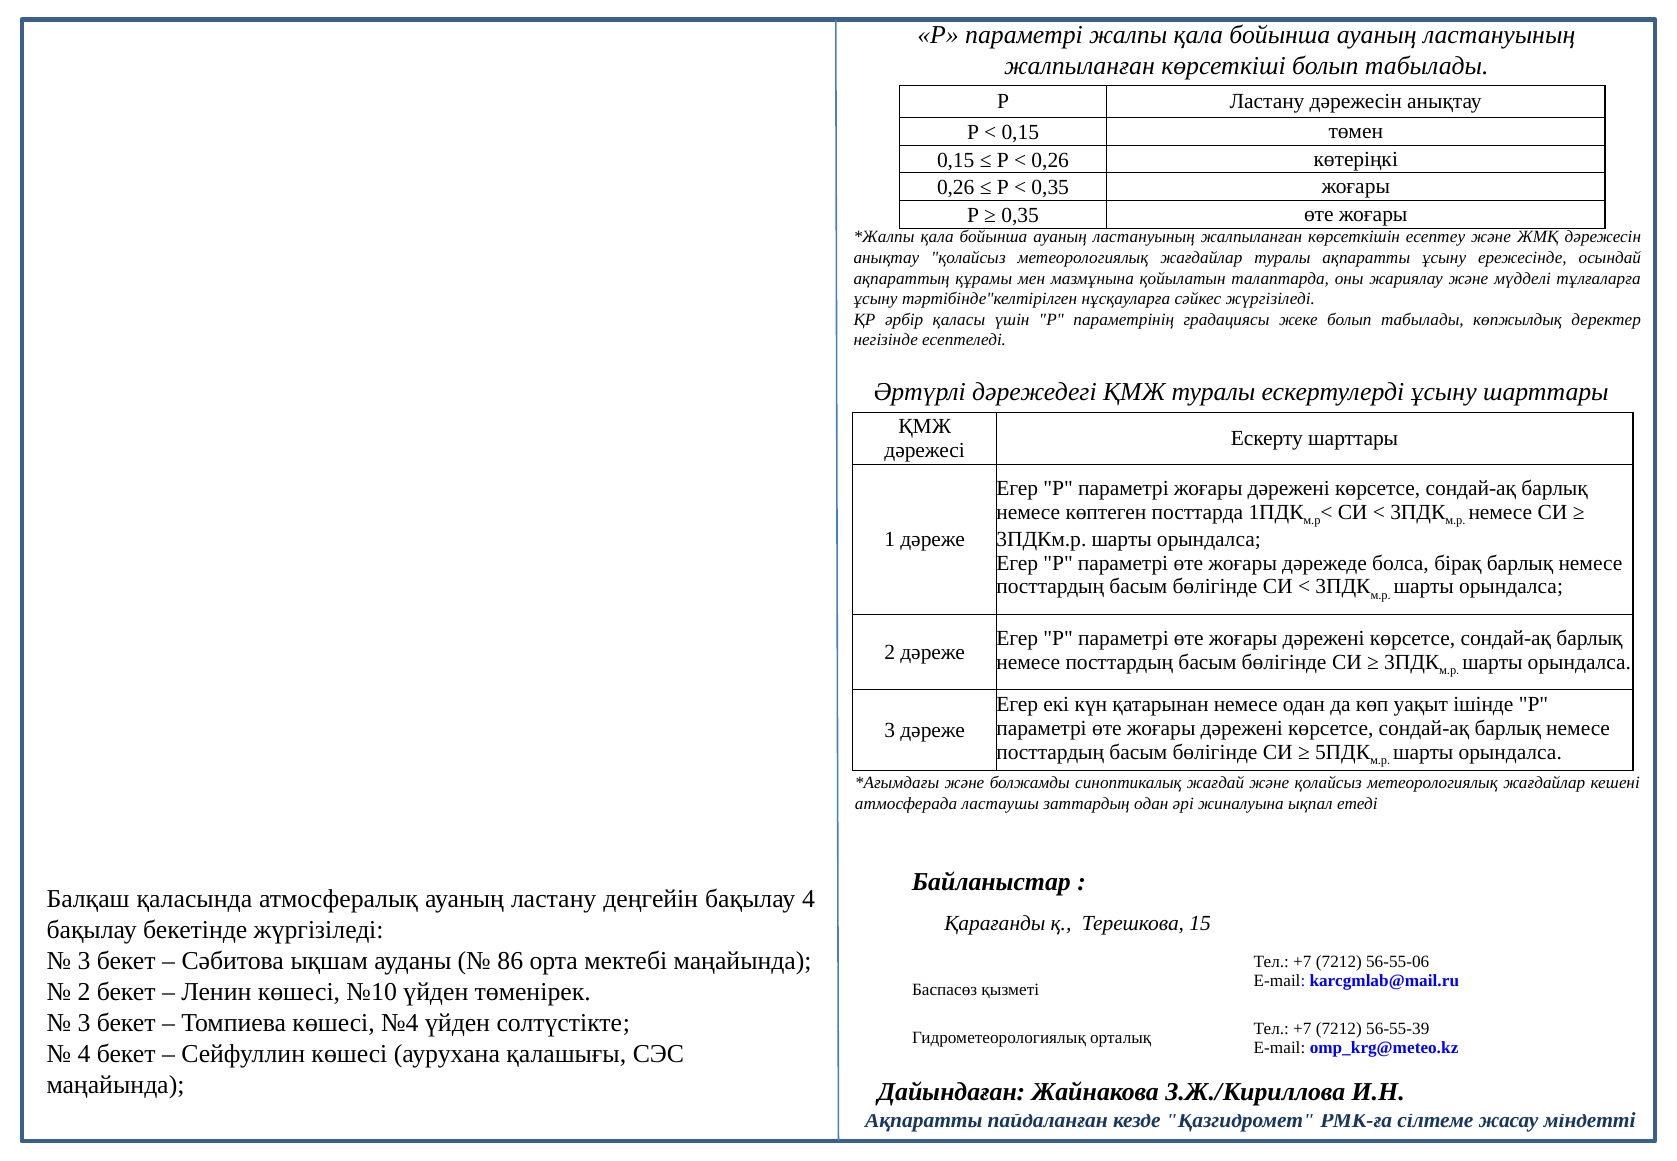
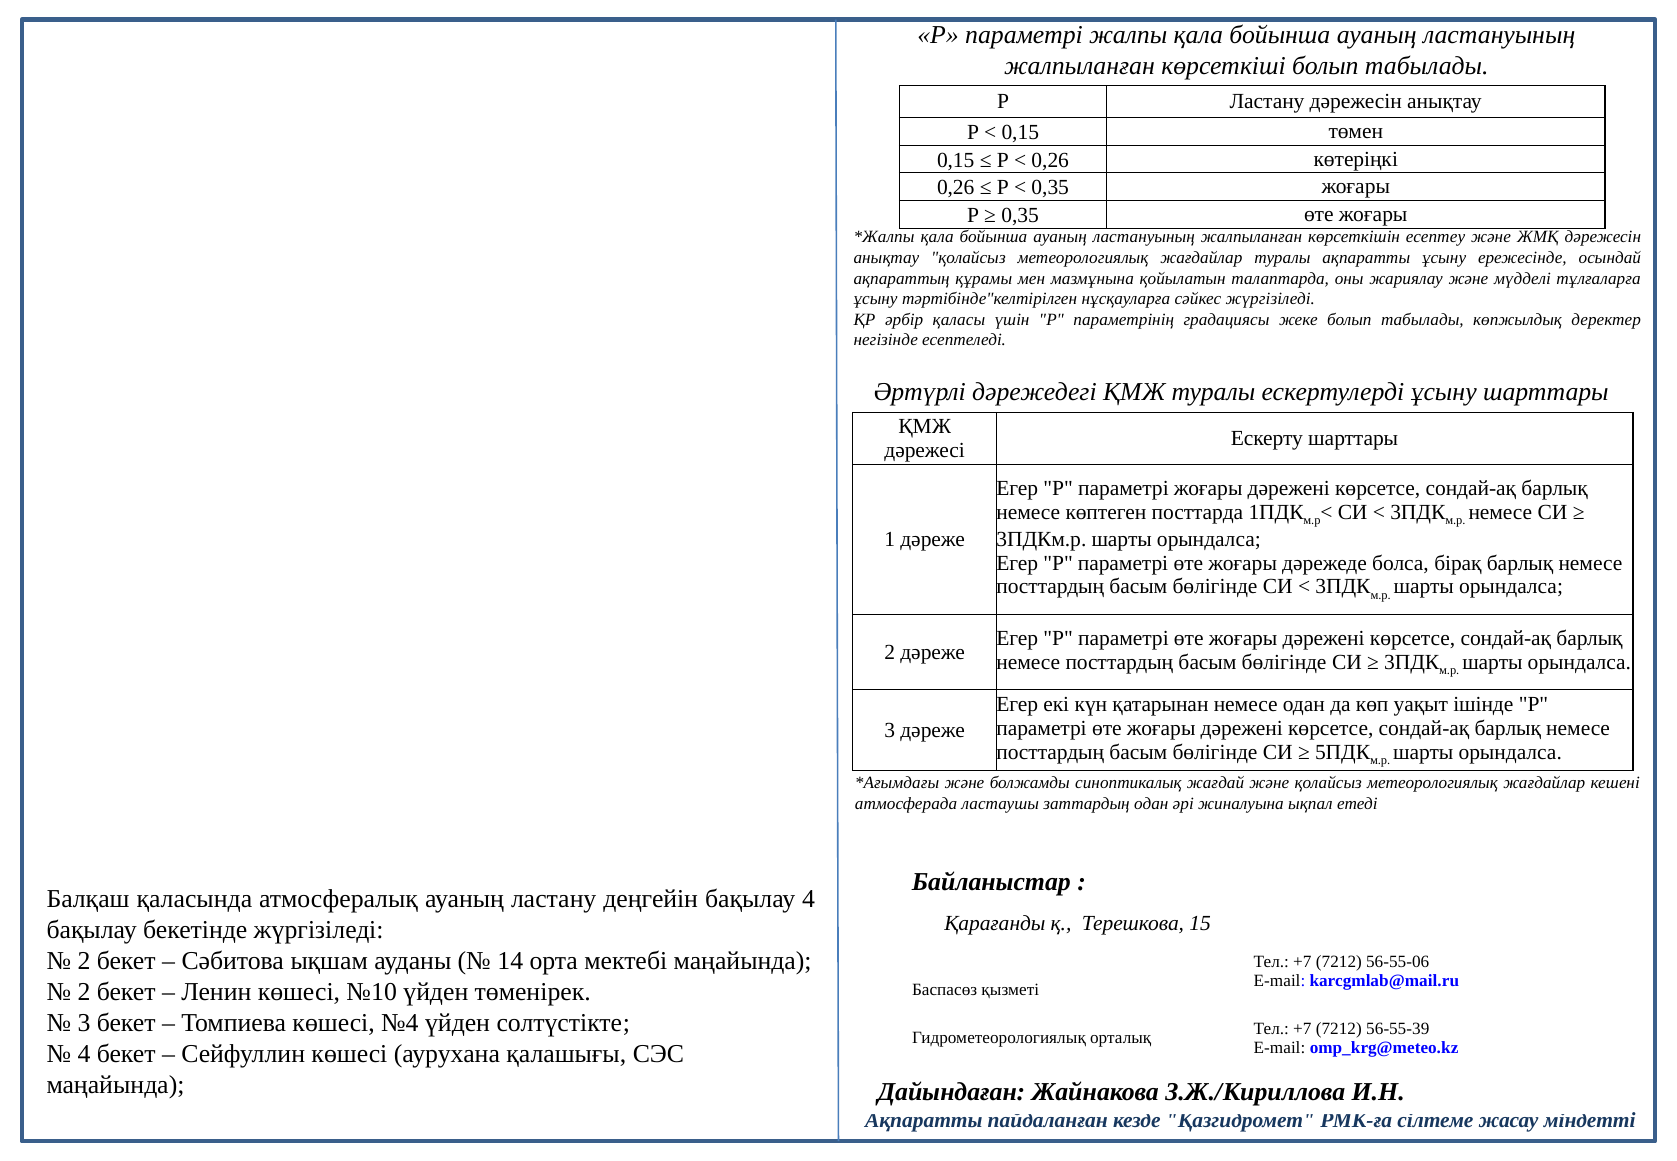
3 at (84, 961): 3 -> 2
86: 86 -> 14
